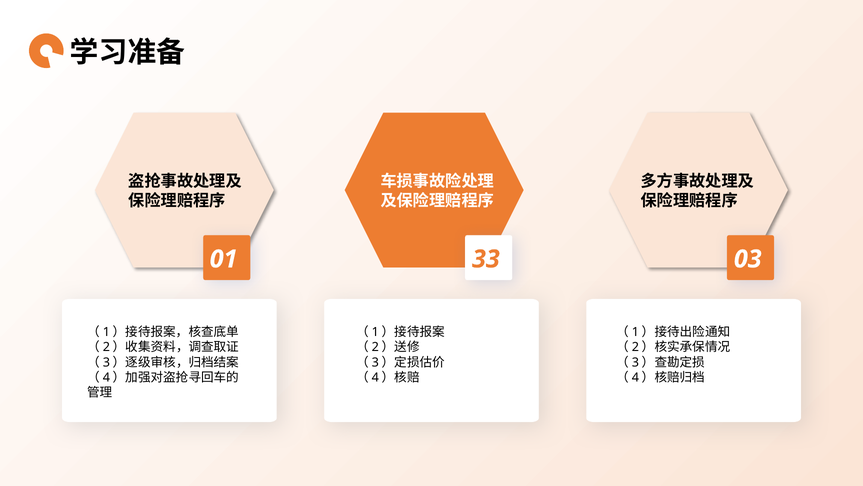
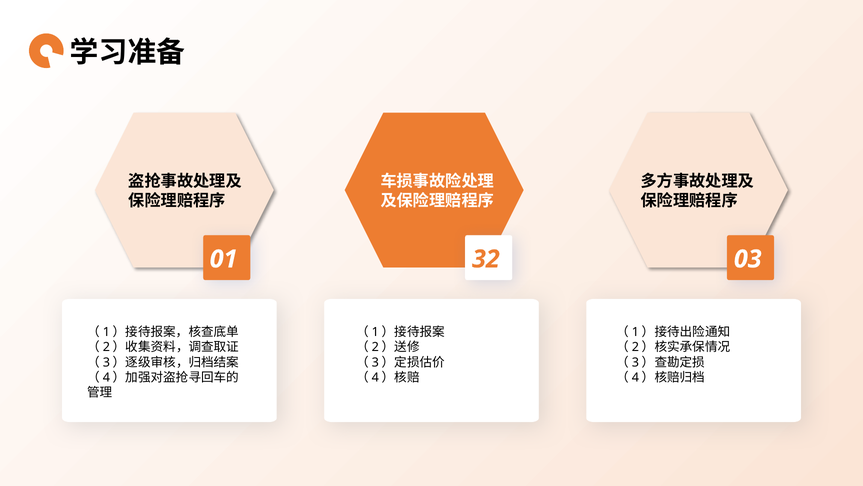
33: 33 -> 32
